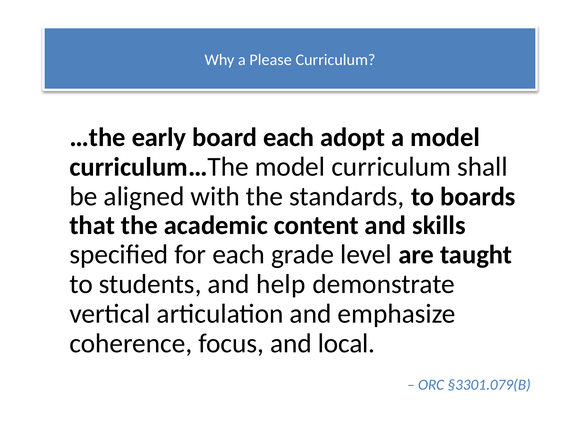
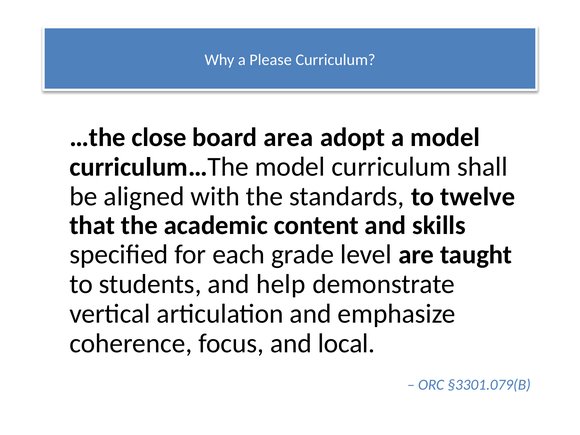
early: early -> close
board each: each -> area
boards: boards -> twelve
